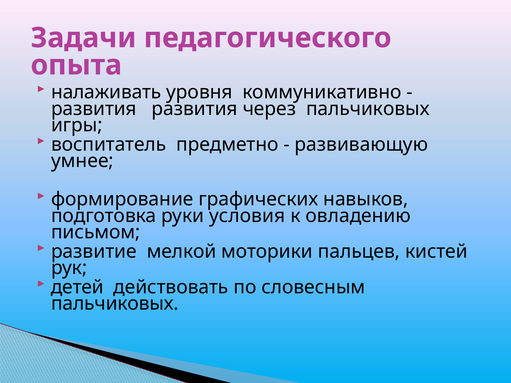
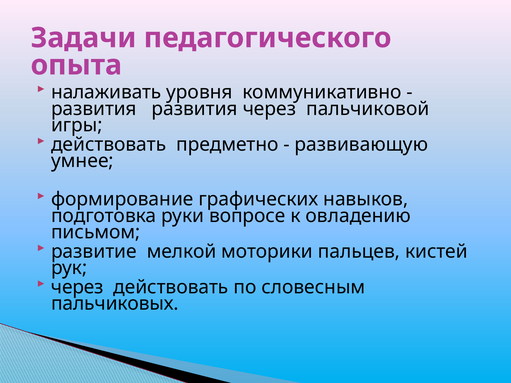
через пальчиковых: пальчиковых -> пальчиковой
воспитатель at (109, 145): воспитатель -> действовать
условия: условия -> вопросе
детей at (77, 287): детей -> через
